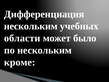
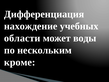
нескольким at (31, 26): нескольким -> нахождение
было: было -> воды
